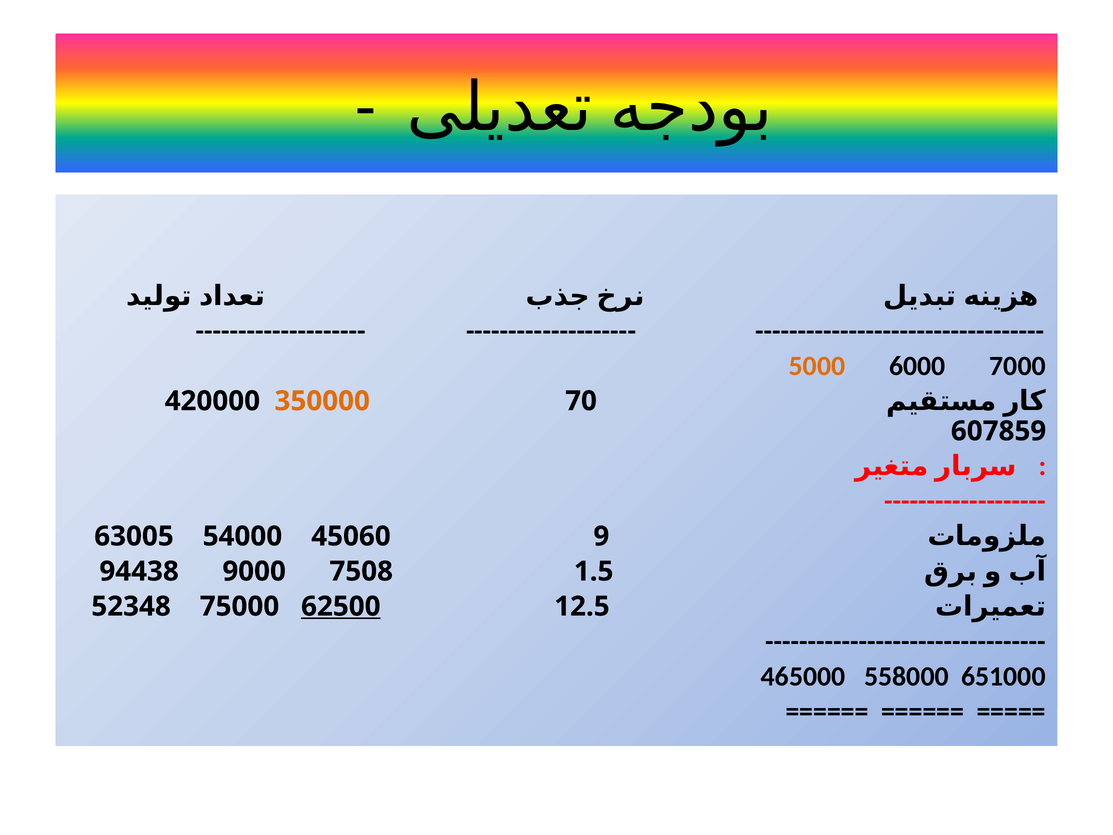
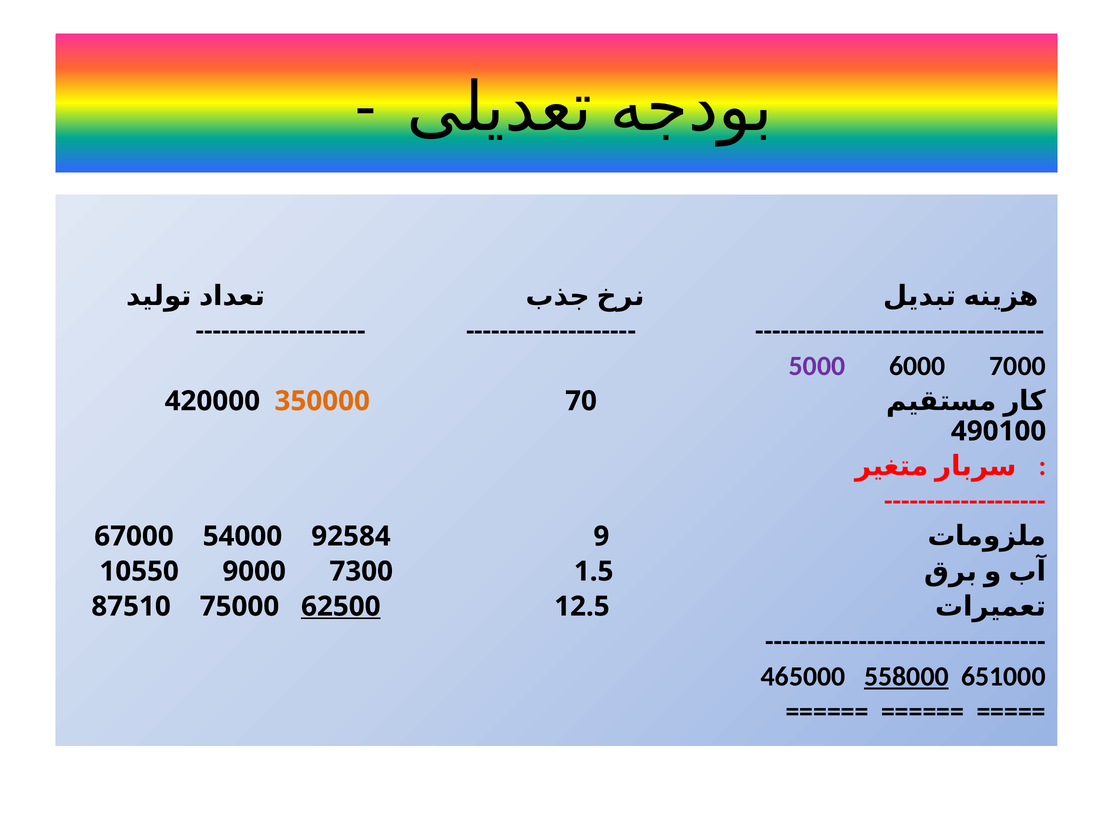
5000 colour: orange -> purple
607859: 607859 -> 490100
63005: 63005 -> 67000
45060: 45060 -> 92584
94438: 94438 -> 10550
7508: 7508 -> 7300
52348: 52348 -> 87510
558000 underline: none -> present
